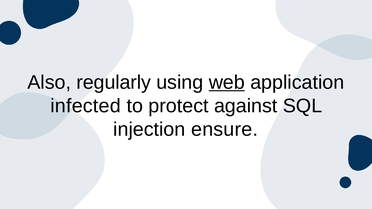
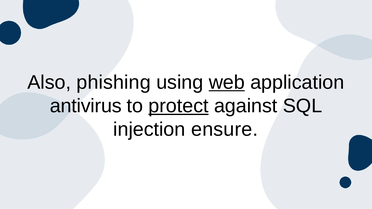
regularly: regularly -> phishing
infected: infected -> antivirus
protect underline: none -> present
